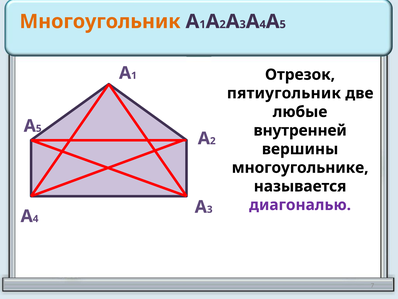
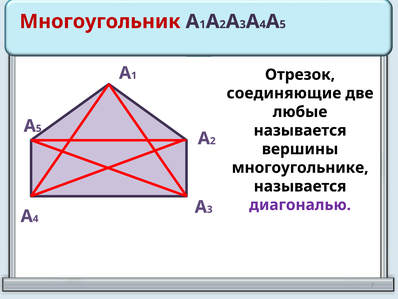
Многоугольник colour: orange -> red
пятиугольник: пятиугольник -> соединяющие
внутренней at (300, 130): внутренней -> называется
